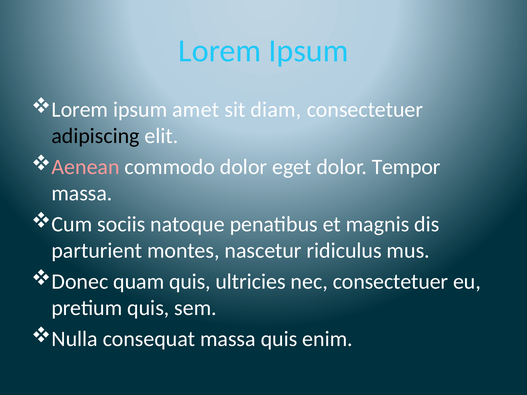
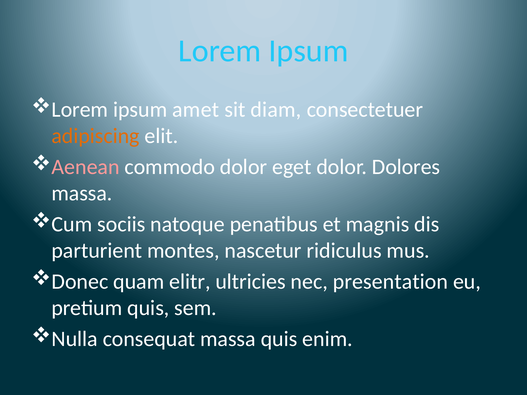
adipiscing colour: black -> orange
Tempor: Tempor -> Dolores
quam quis: quis -> elitr
nec consectetuer: consectetuer -> presentation
